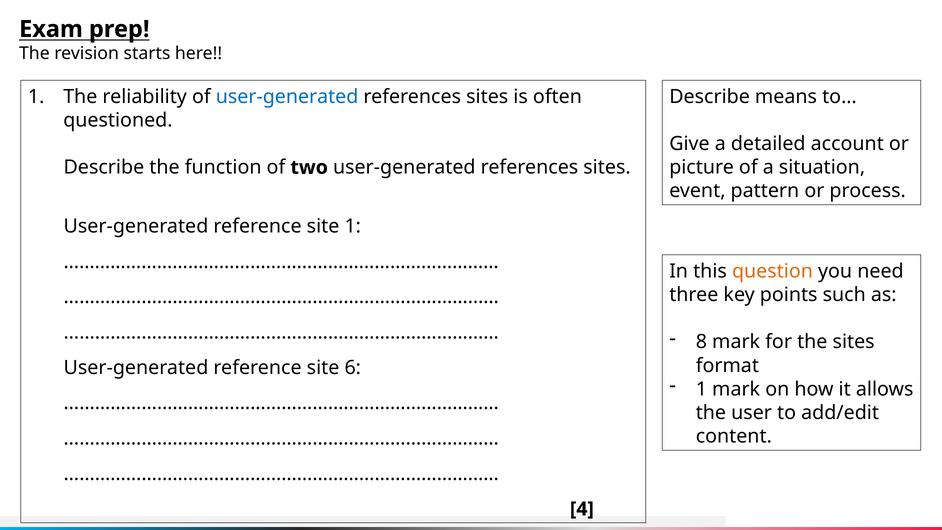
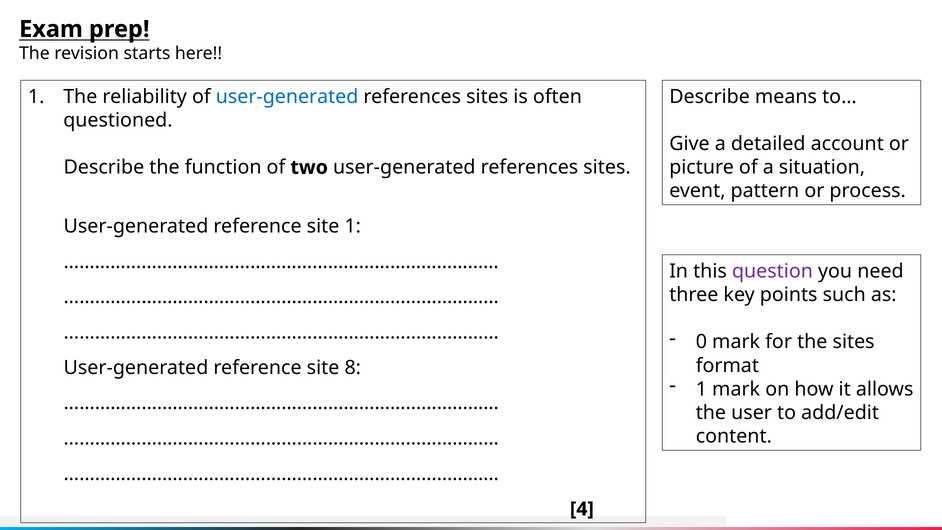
question colour: orange -> purple
8: 8 -> 0
6: 6 -> 8
